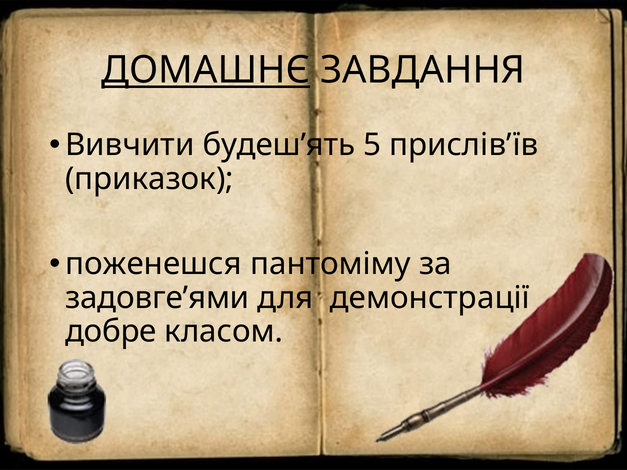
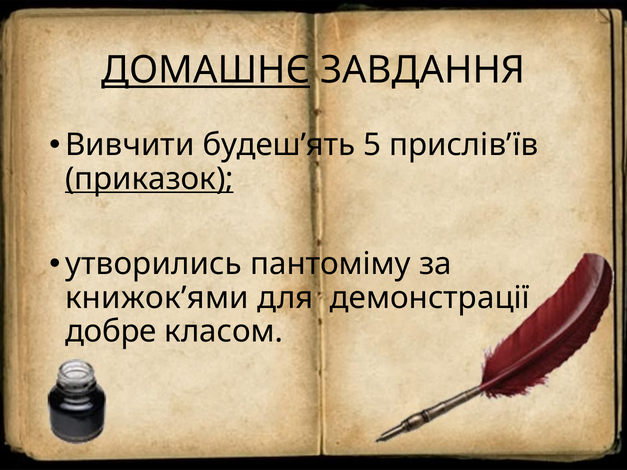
приказок underline: none -> present
поженешся: поженешся -> утворились
задовге’ями: задовге’ями -> книжок’ями
